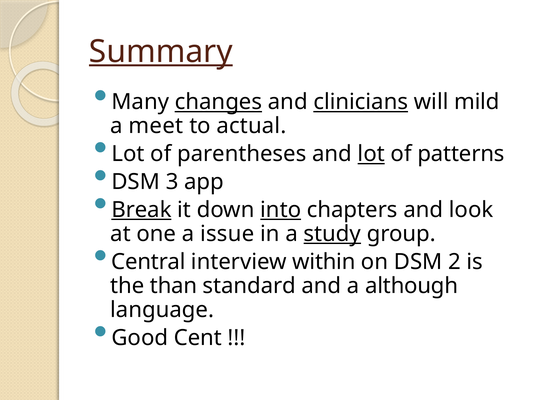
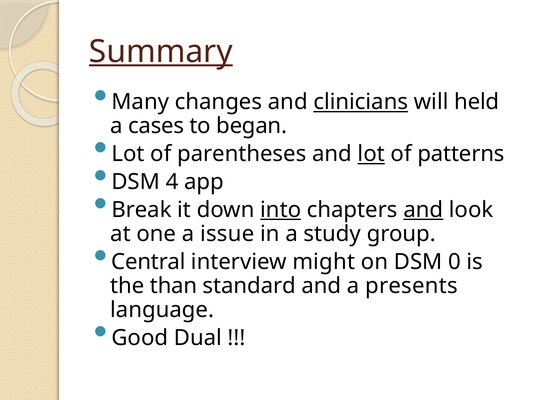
changes underline: present -> none
mild: mild -> held
meet: meet -> cases
actual: actual -> began
3: 3 -> 4
Break underline: present -> none
and at (423, 210) underline: none -> present
study underline: present -> none
within: within -> might
2: 2 -> 0
although: although -> presents
Cent: Cent -> Dual
